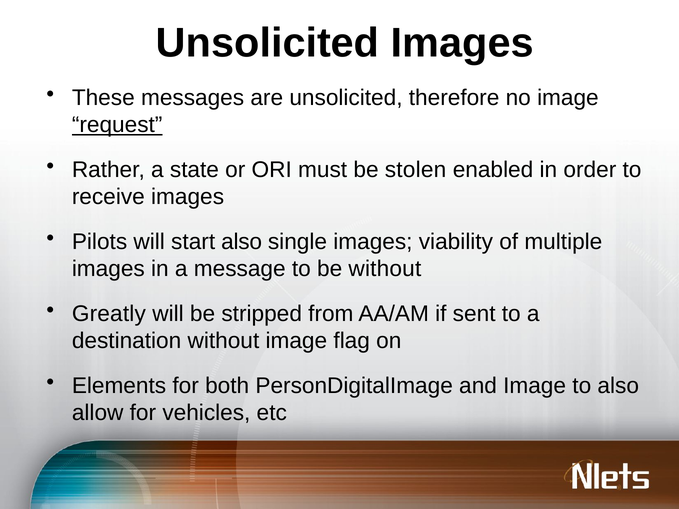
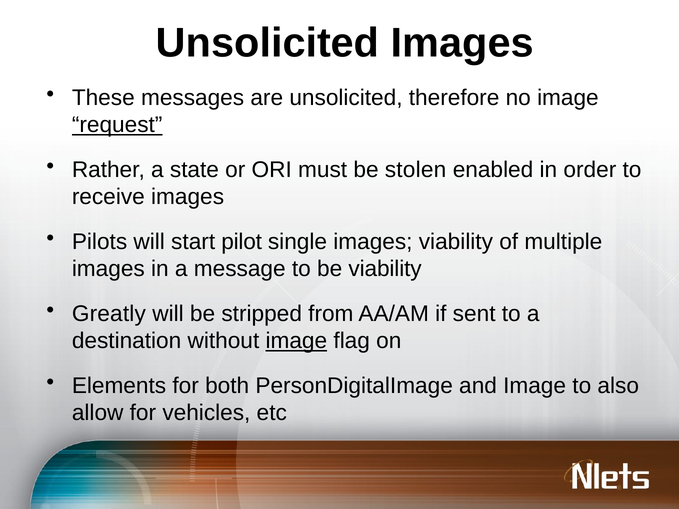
start also: also -> pilot
be without: without -> viability
image at (296, 341) underline: none -> present
